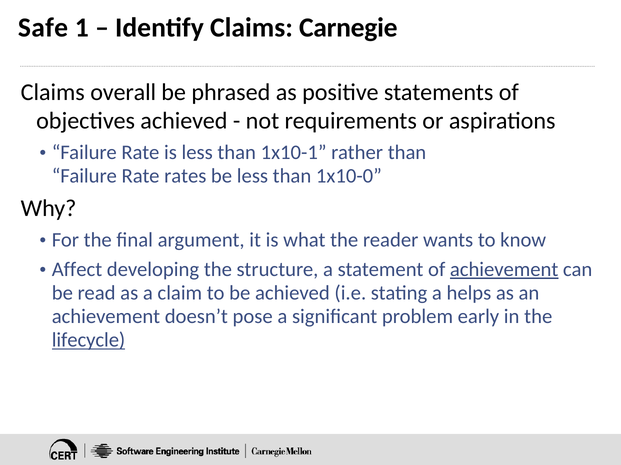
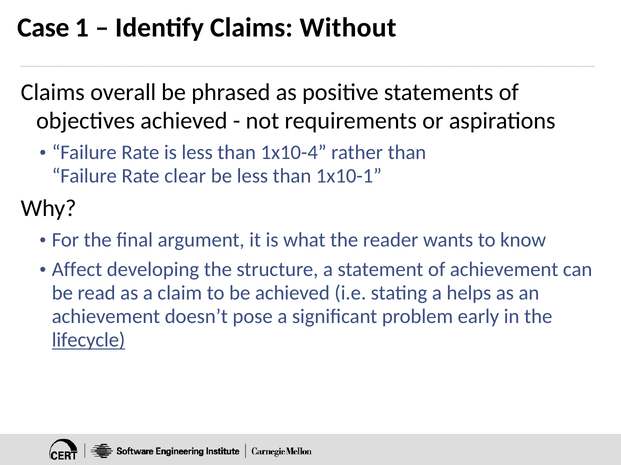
Safe: Safe -> Case
Carnegie: Carnegie -> Without
1x10-1: 1x10-1 -> 1x10-4
rates: rates -> clear
1x10-0: 1x10-0 -> 1x10-1
achievement at (504, 270) underline: present -> none
